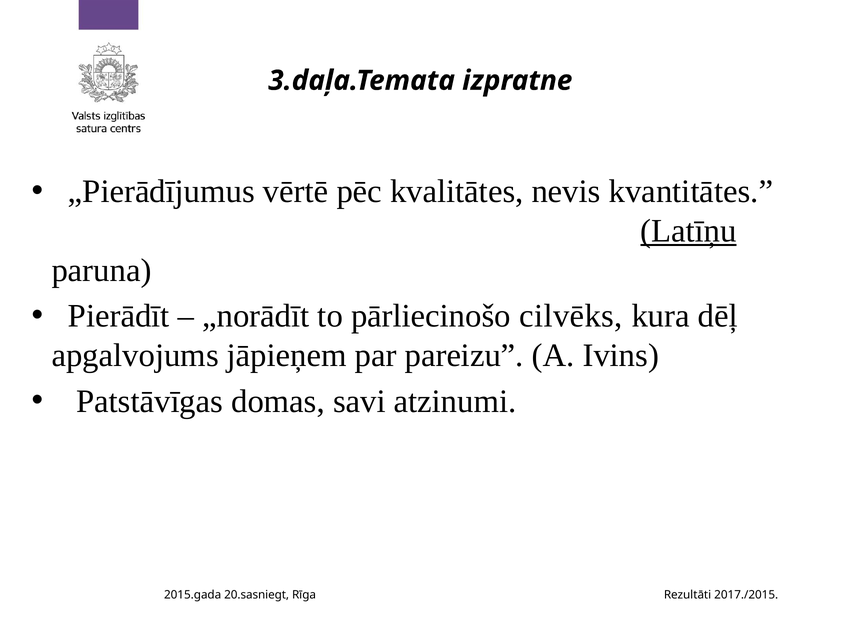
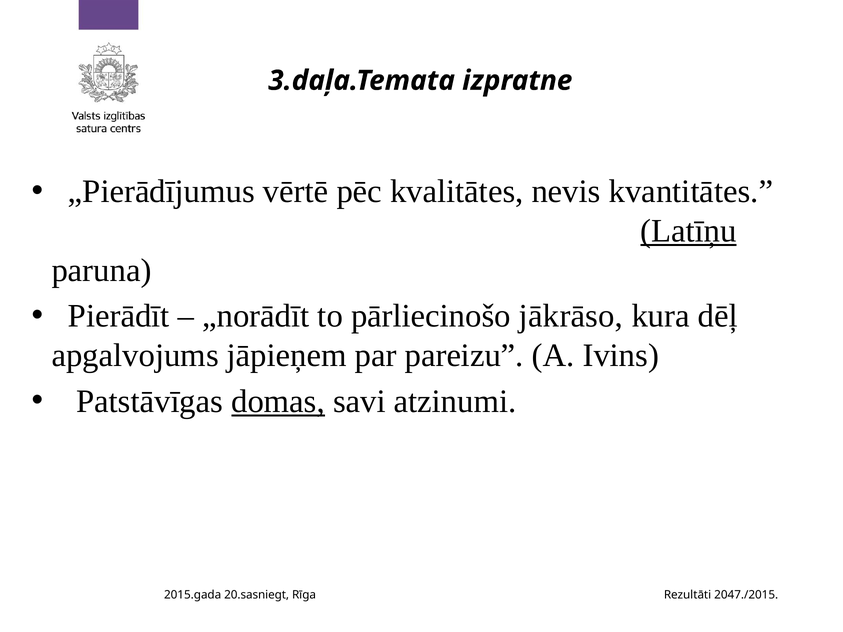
cilvēks: cilvēks -> jākrāso
domas underline: none -> present
2017./2015: 2017./2015 -> 2047./2015
